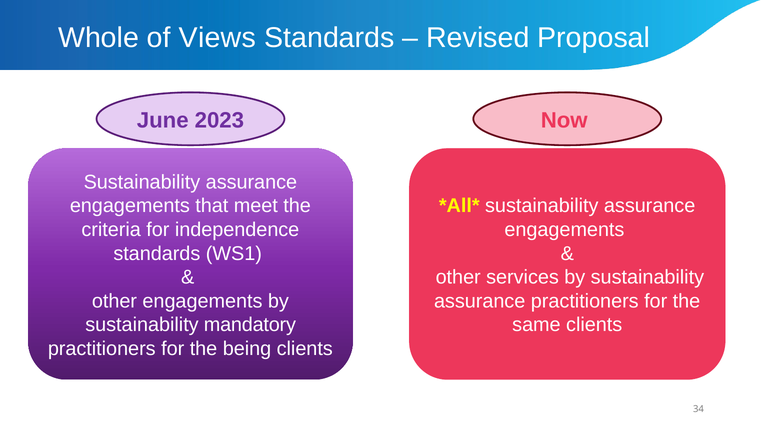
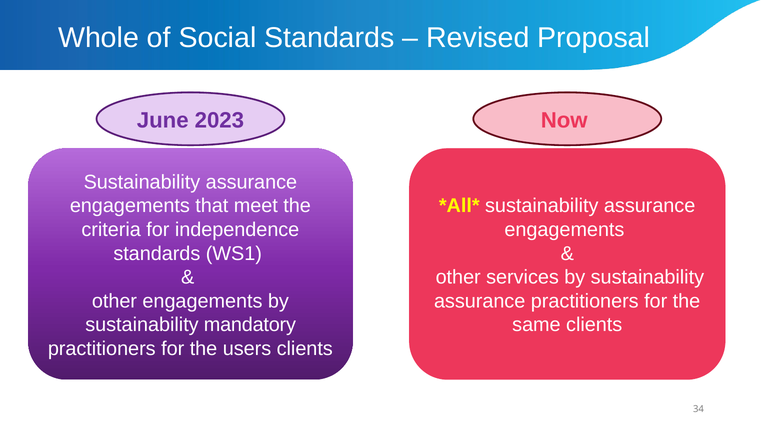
Views: Views -> Social
being: being -> users
